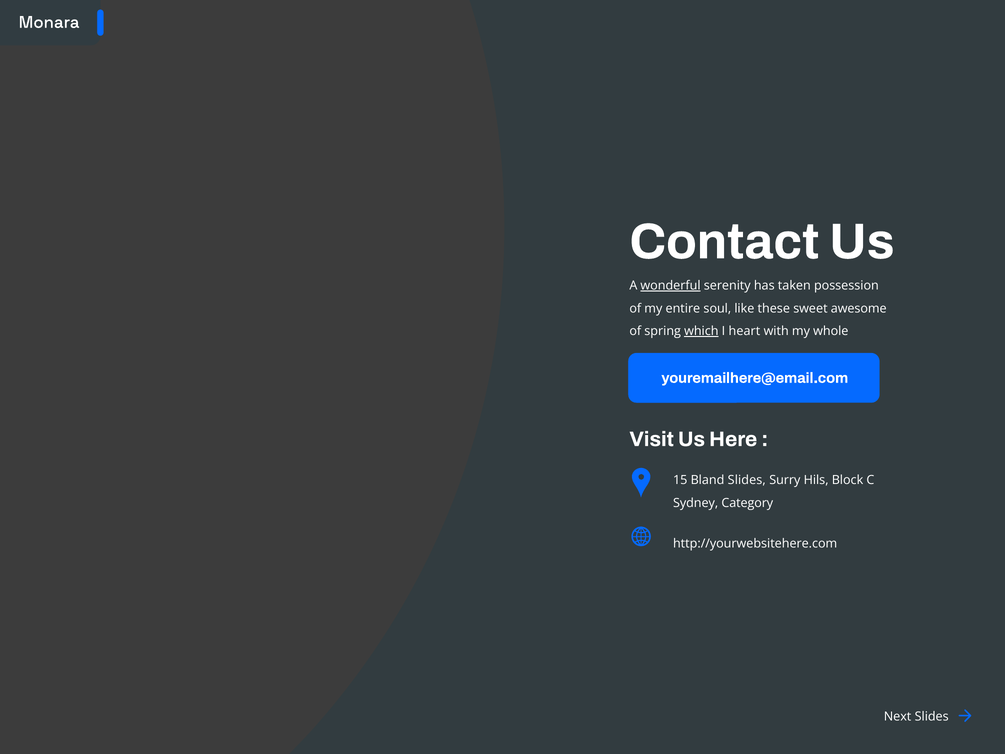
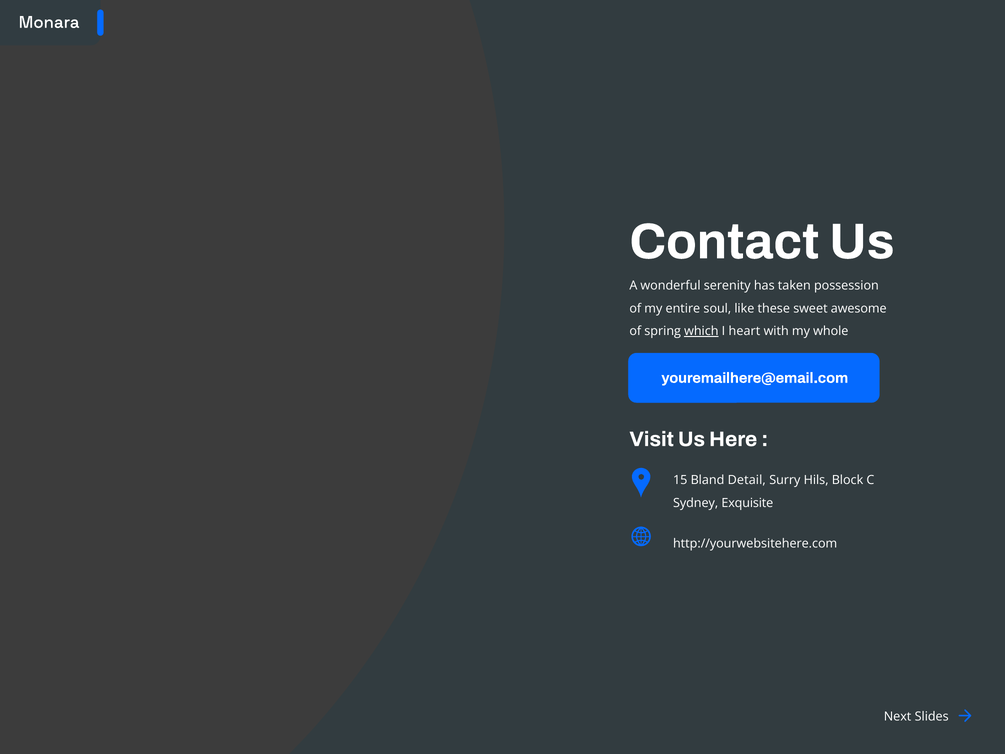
wonderful underline: present -> none
Bland Slides: Slides -> Detail
Category: Category -> Exquisite
